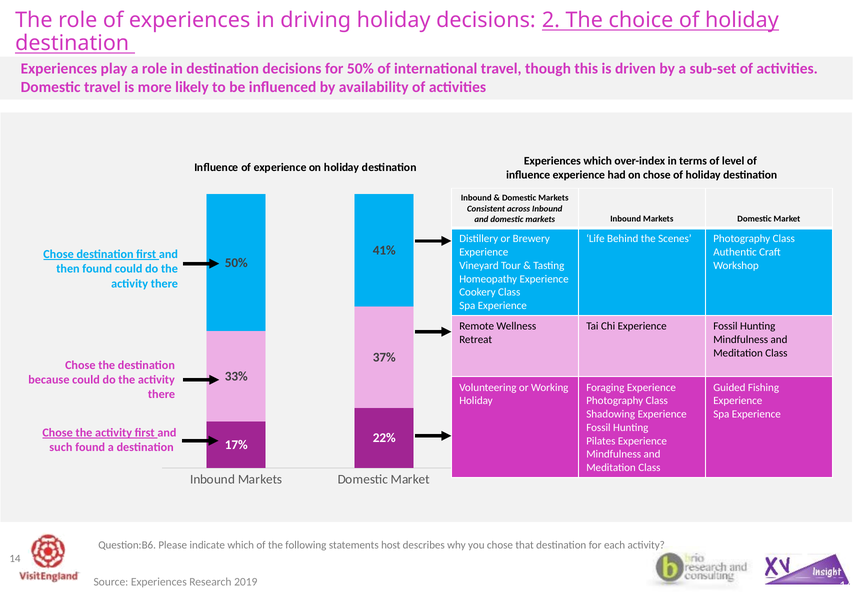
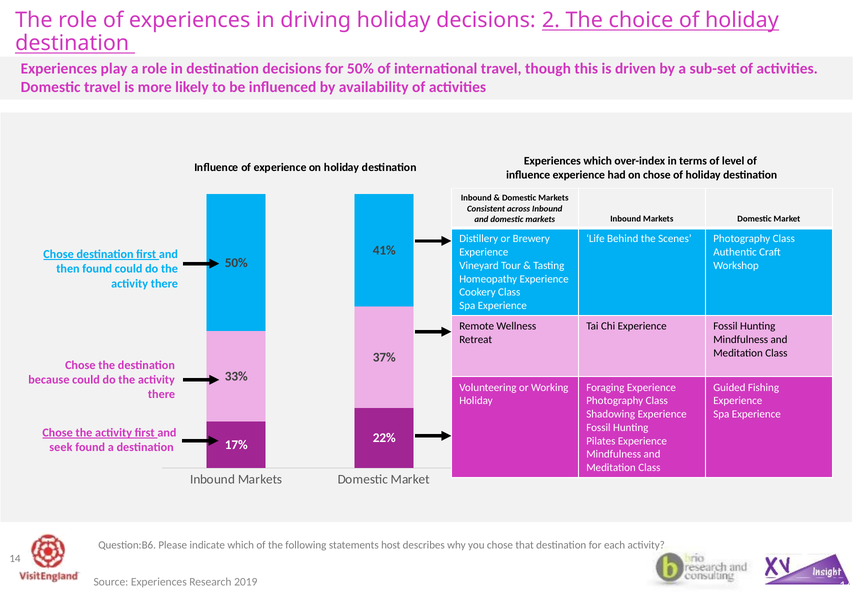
such: such -> seek
